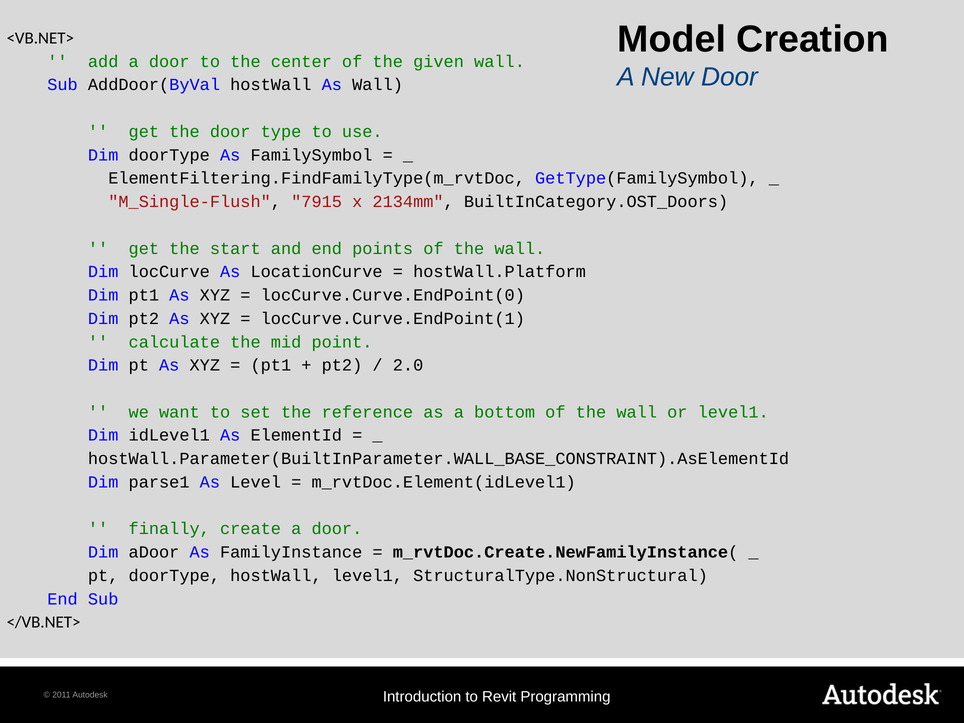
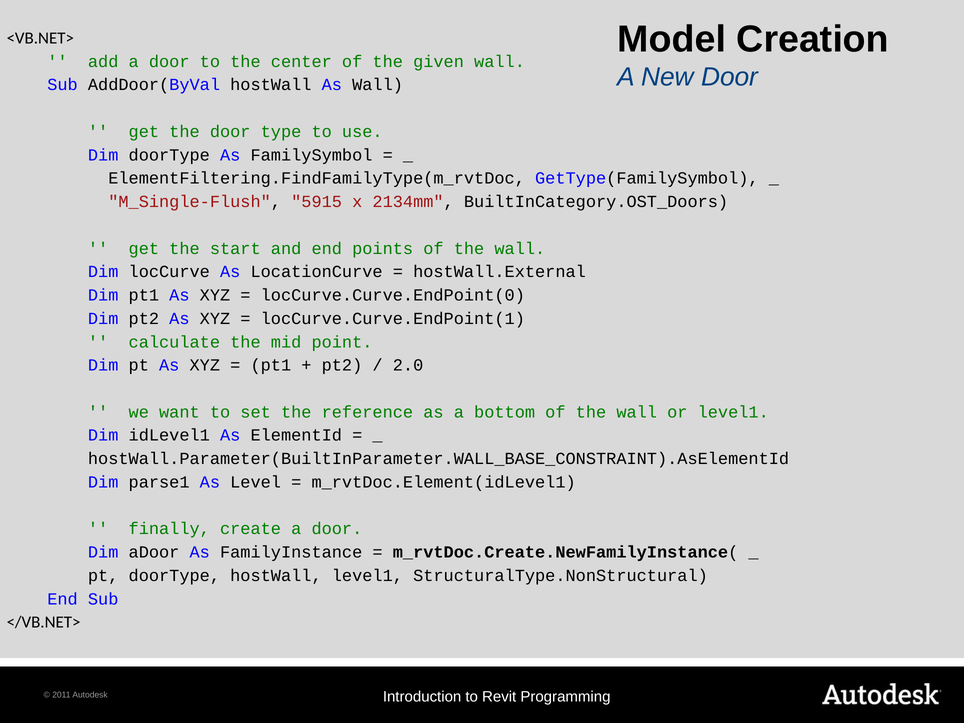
7915: 7915 -> 5915
hostWall.Platform: hostWall.Platform -> hostWall.External
